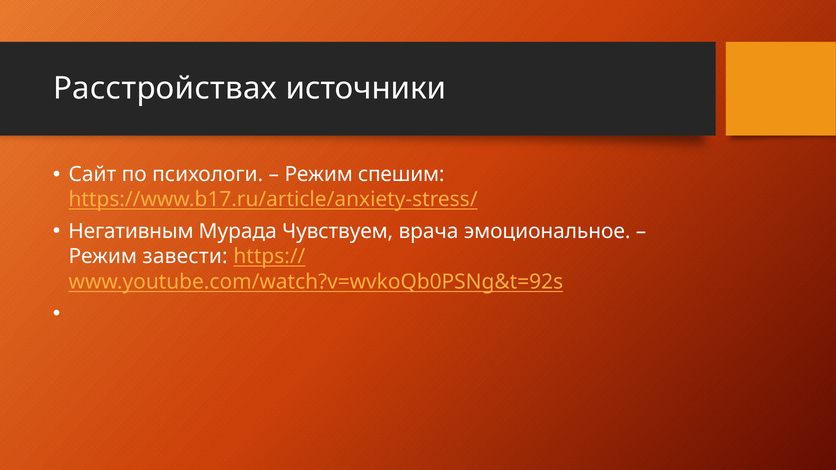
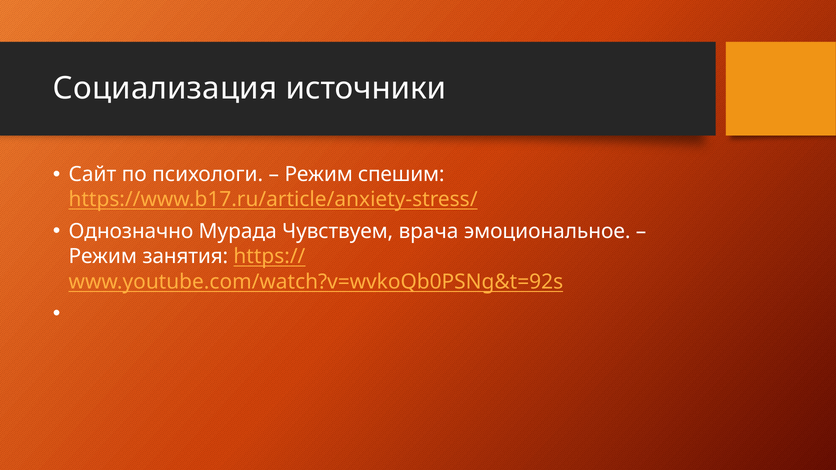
Расстройствах: Расстройствах -> Социализация
Негативным: Негативным -> Однозначно
завести: завести -> занятия
